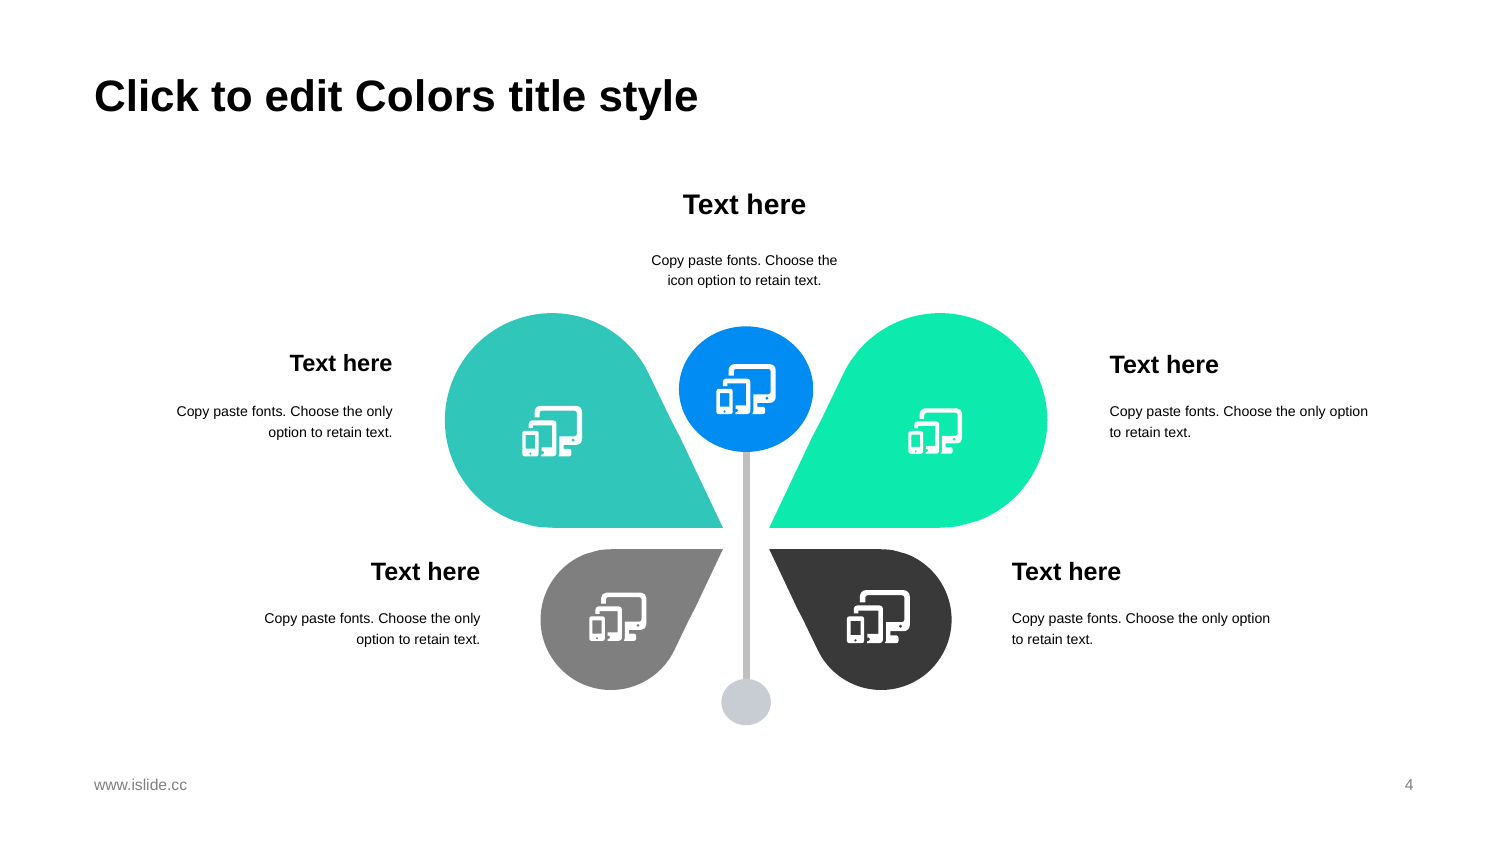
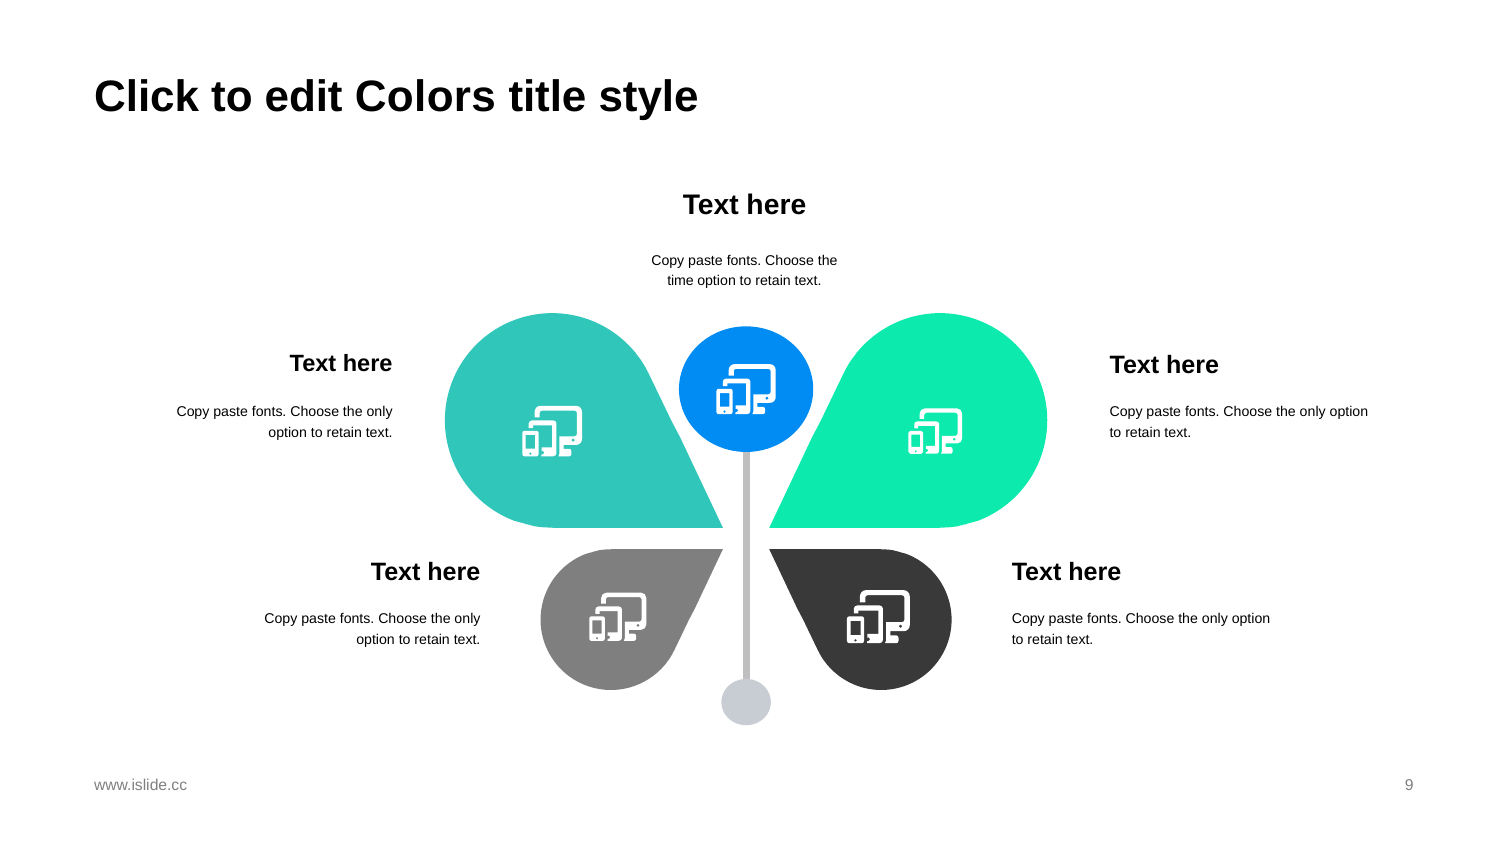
icon: icon -> time
4: 4 -> 9
